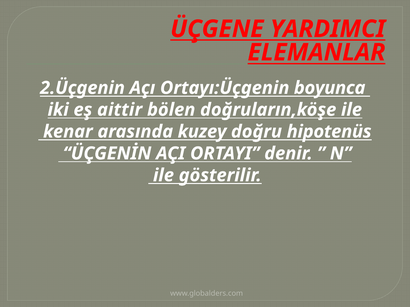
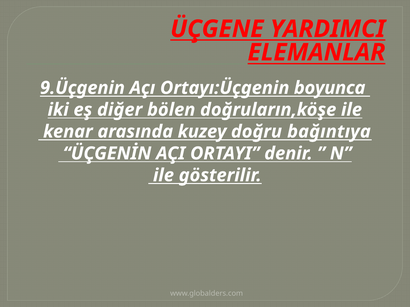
2.Üçgenin: 2.Üçgenin -> 9.Üçgenin
aittir: aittir -> diğer
hipotenüs: hipotenüs -> bağıntıya
